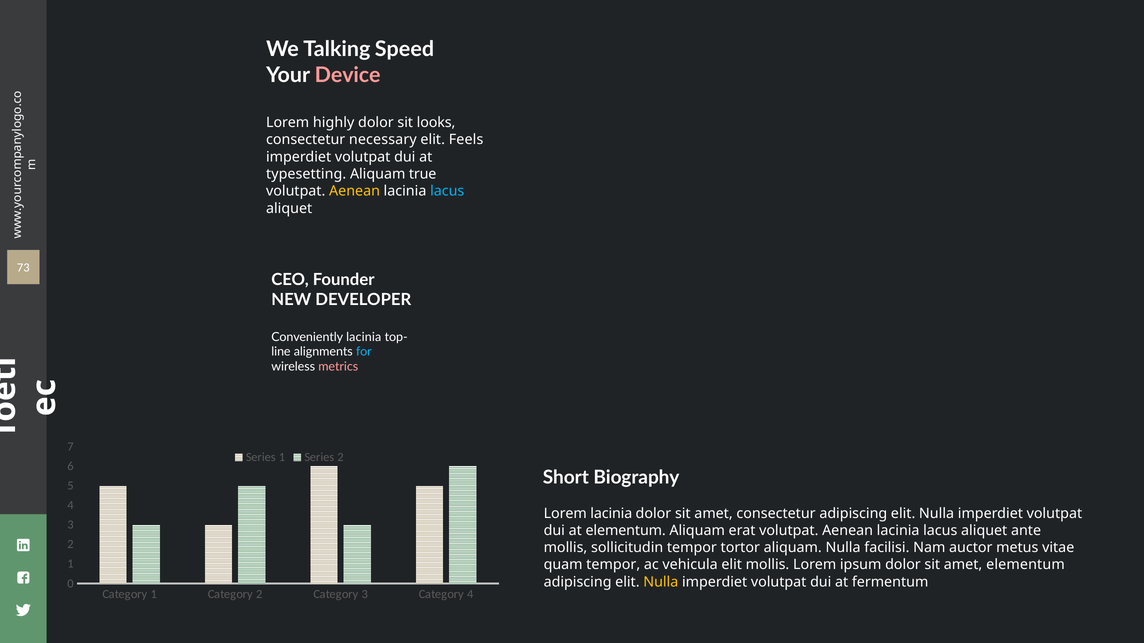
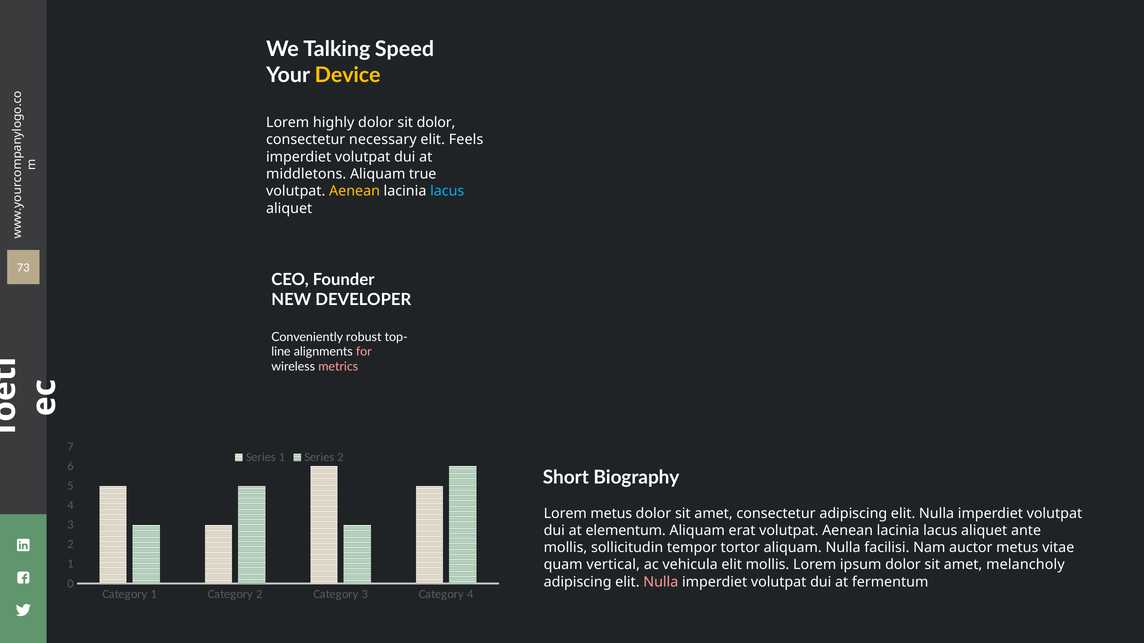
Device colour: pink -> yellow
sit looks: looks -> dolor
typesetting: typesetting -> middletons
Conveniently lacinia: lacinia -> robust
for colour: light blue -> pink
Lorem lacinia: lacinia -> metus
quam tempor: tempor -> vertical
elementum at (1025, 565): elementum -> melancholy
Nulla at (661, 582) colour: yellow -> pink
